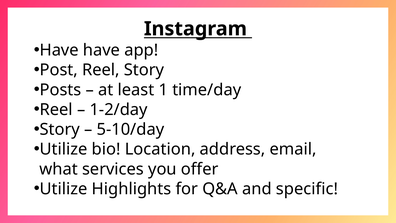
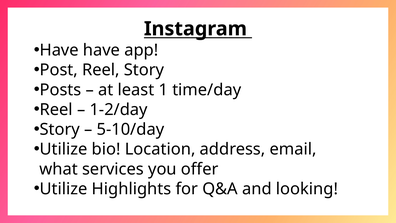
specific: specific -> looking
